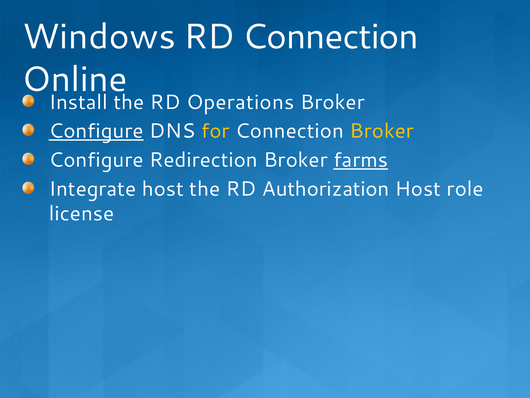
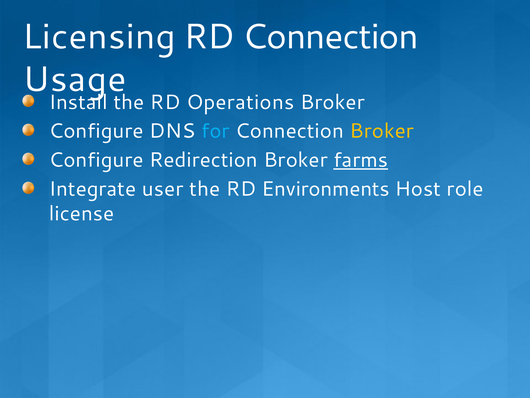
Windows: Windows -> Licensing
Online: Online -> Usage
Configure at (96, 131) underline: present -> none
for colour: yellow -> light blue
Integrate host: host -> user
Authorization: Authorization -> Environments
